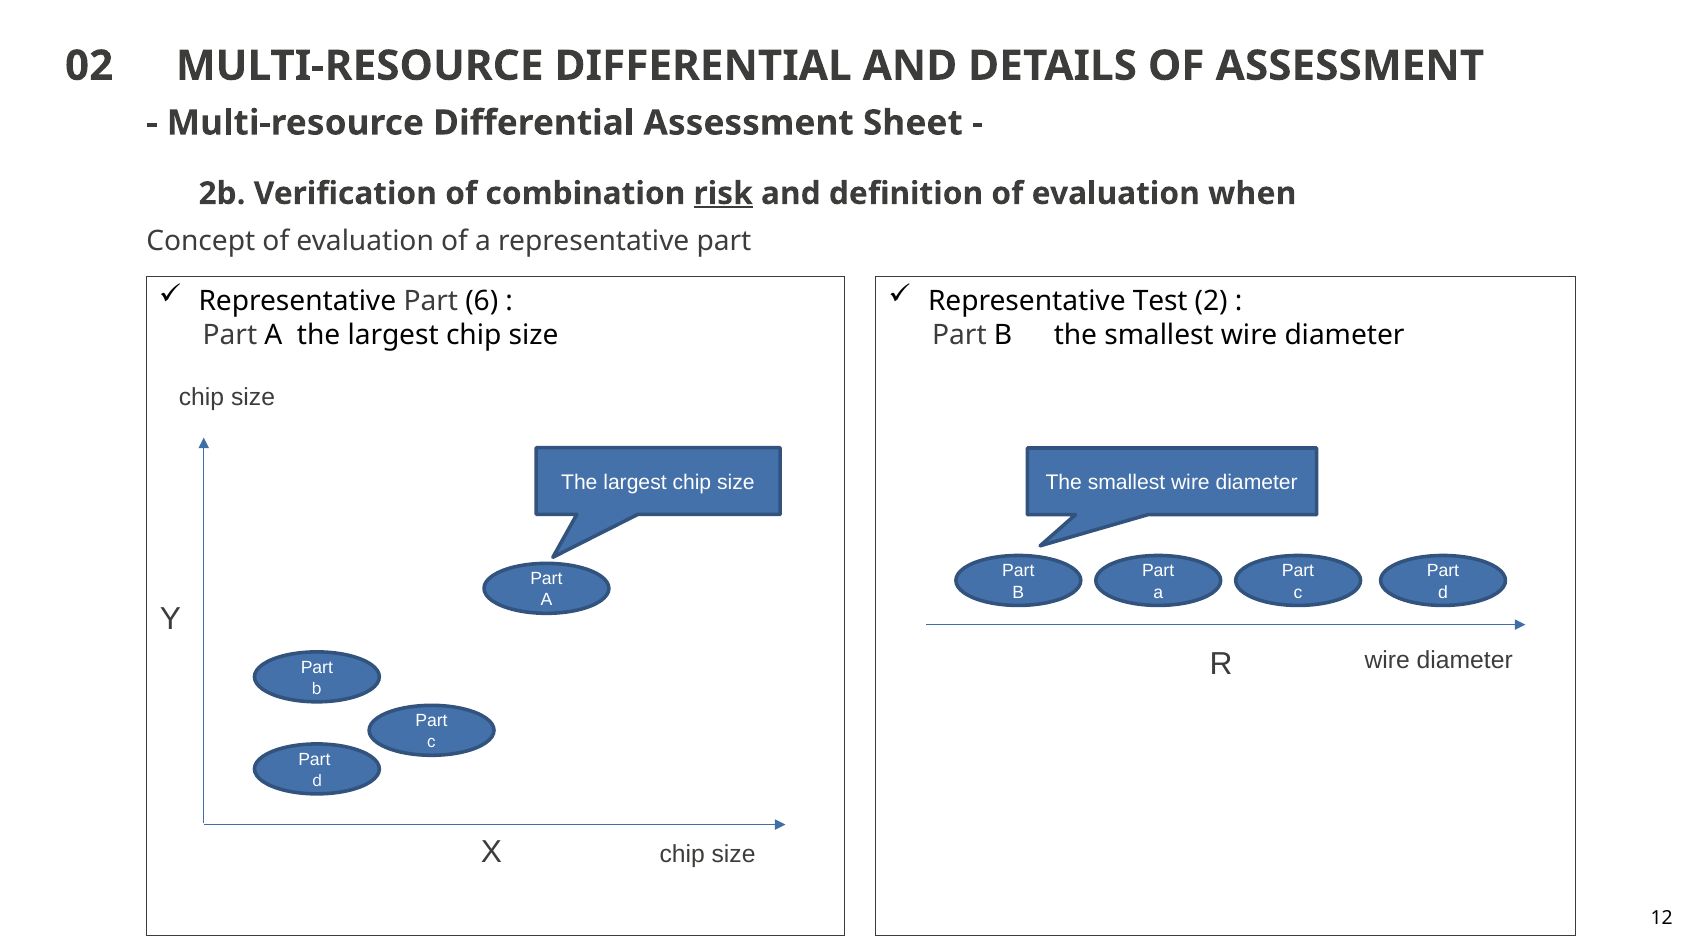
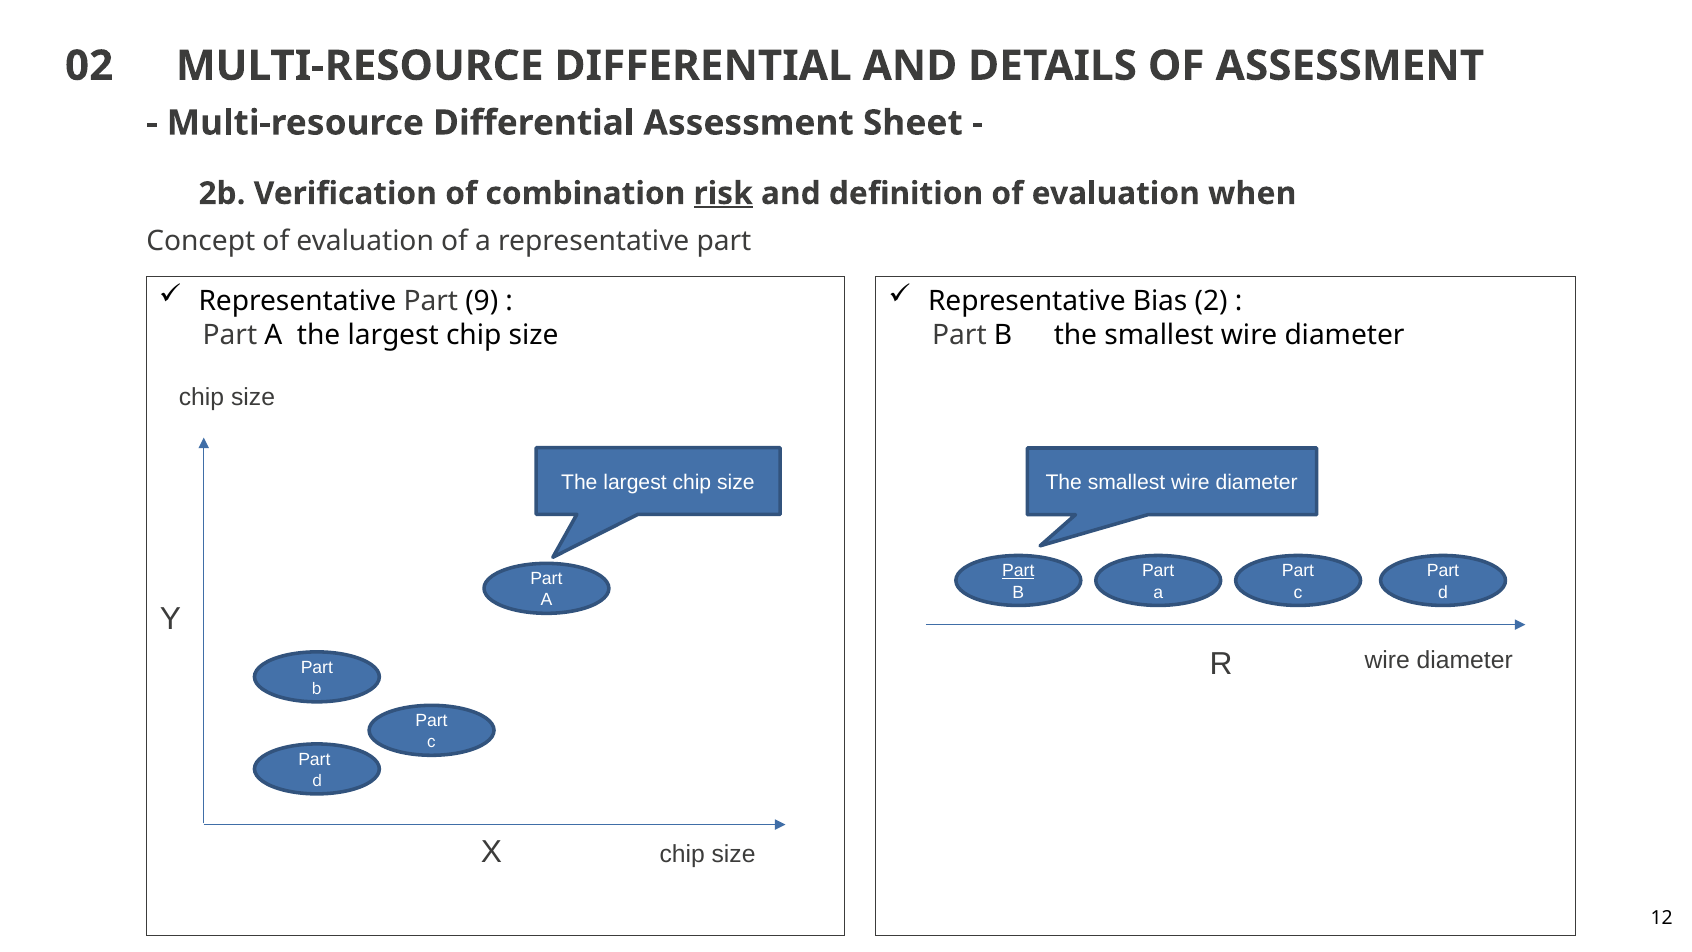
6: 6 -> 9
Test: Test -> Bias
Part at (1018, 571) underline: none -> present
